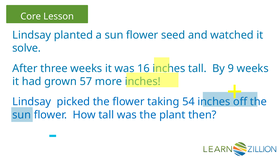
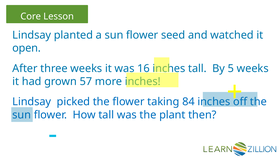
solve: solve -> open
9: 9 -> 5
54: 54 -> 84
